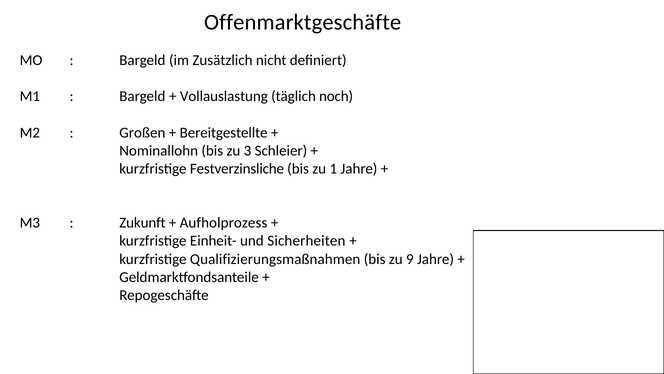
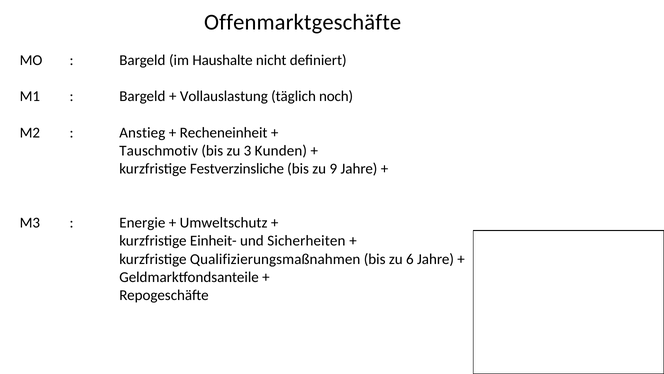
Zusätzlich: Zusätzlich -> Haushalte
Großen: Großen -> Anstieg
Bereitgestellte: Bereitgestellte -> Recheneinheit
Nominallohn: Nominallohn -> Tauschmotiv
Schleier: Schleier -> Kunden
1: 1 -> 9
Zukunft: Zukunft -> Energie
Aufholprozess: Aufholprozess -> Umweltschutz
9: 9 -> 6
